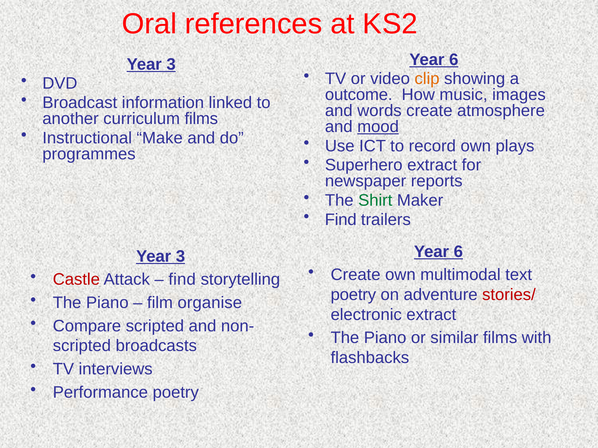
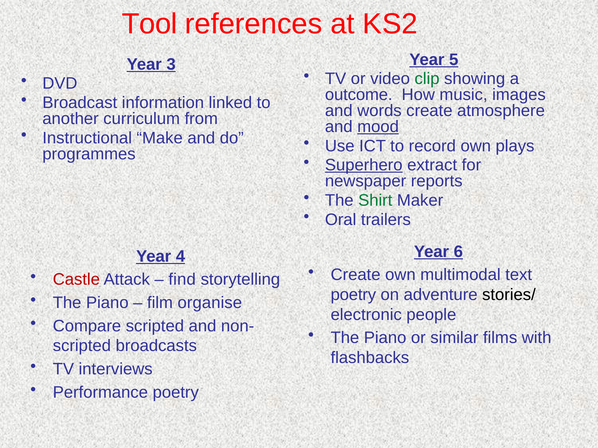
Oral: Oral -> Tool
6 at (454, 60): 6 -> 5
clip colour: orange -> green
curriculum films: films -> from
Superhero underline: none -> present
Find at (341, 220): Find -> Oral
3 at (180, 256): 3 -> 4
stories/ colour: red -> black
electronic extract: extract -> people
